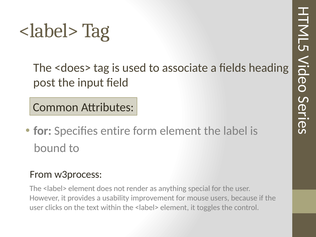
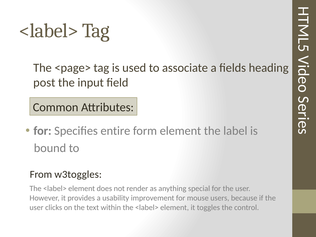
<does>: <does> -> <page>
w3process: w3process -> w3toggles
